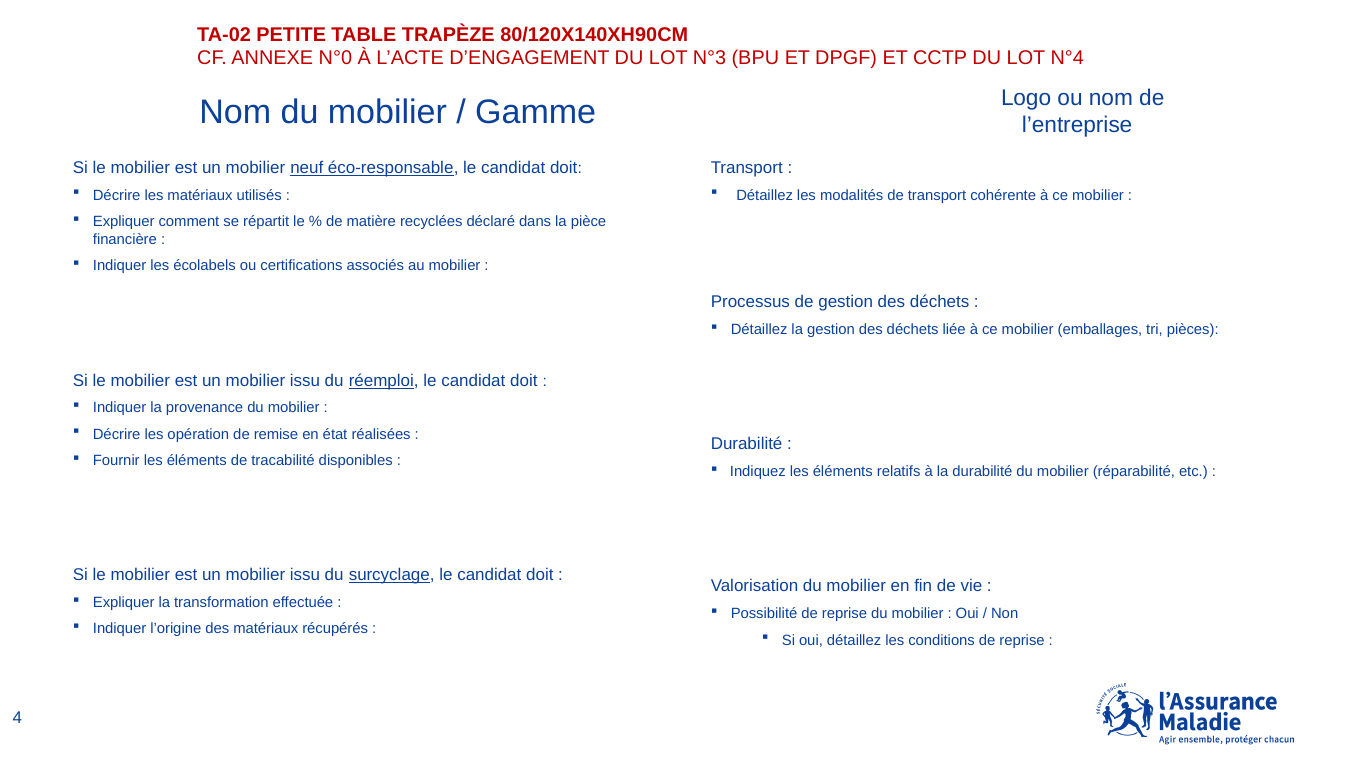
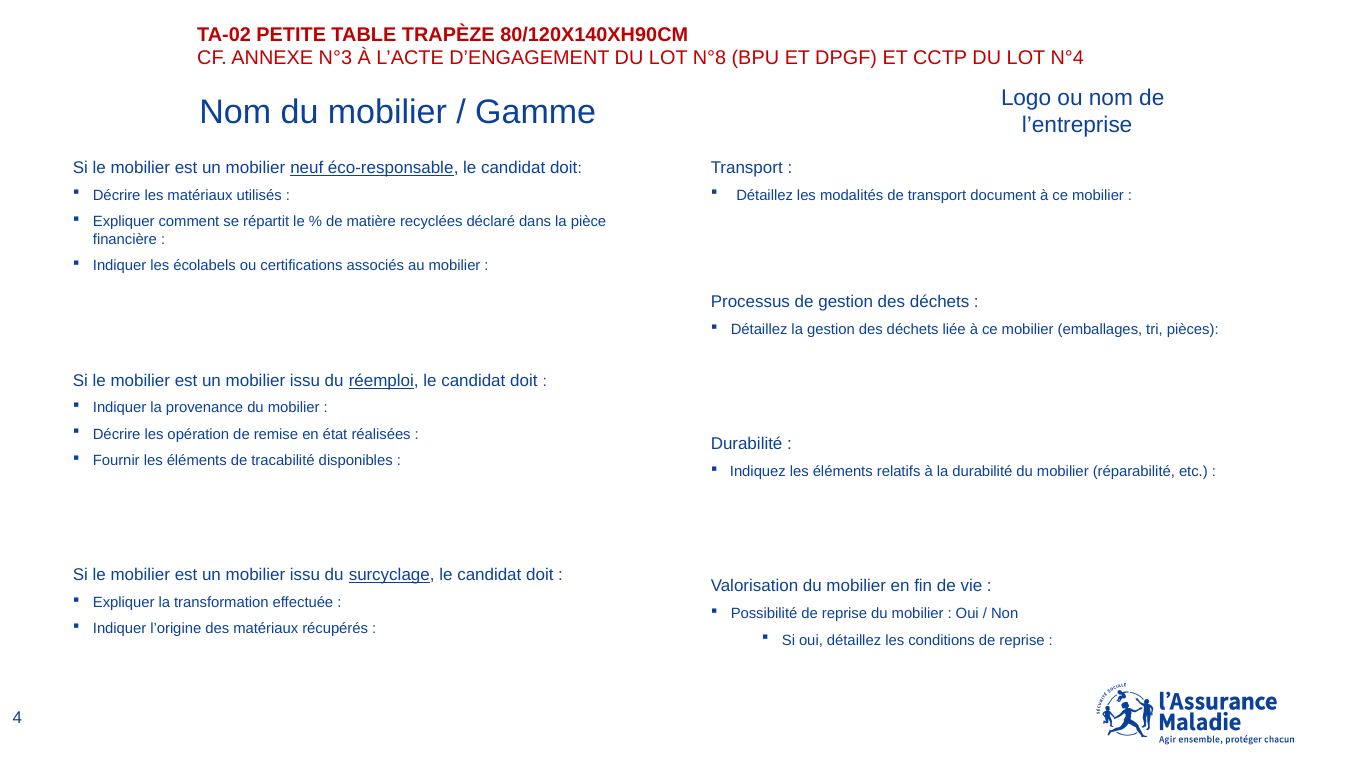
N°0: N°0 -> N°3
N°3: N°3 -> N°8
cohérente: cohérente -> document
